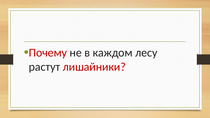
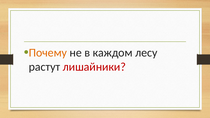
Почему colour: red -> orange
